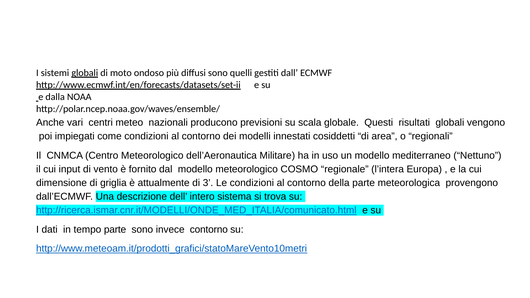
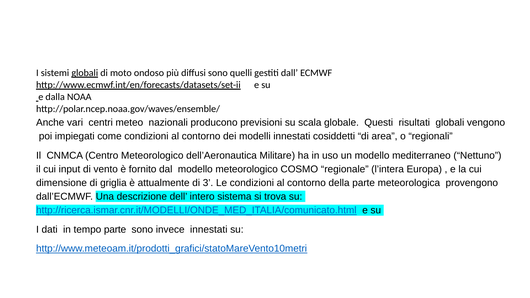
invece contorno: contorno -> innestati
